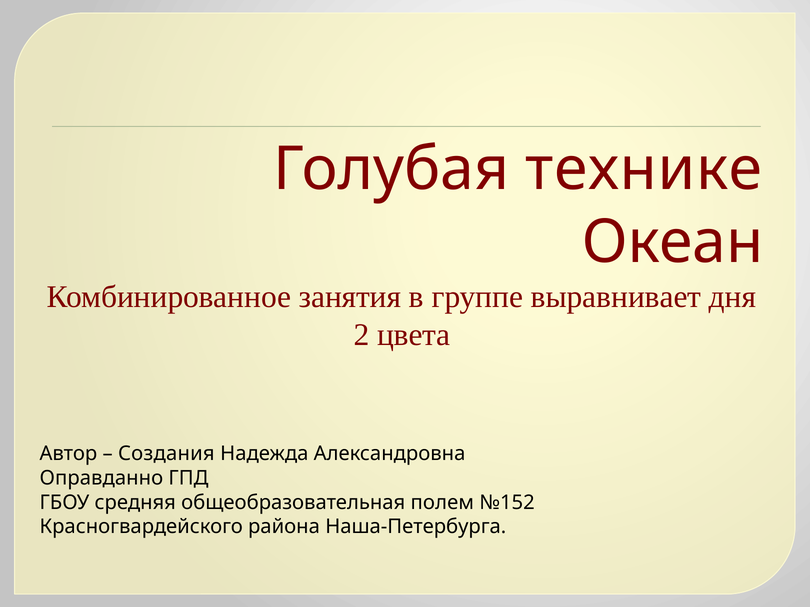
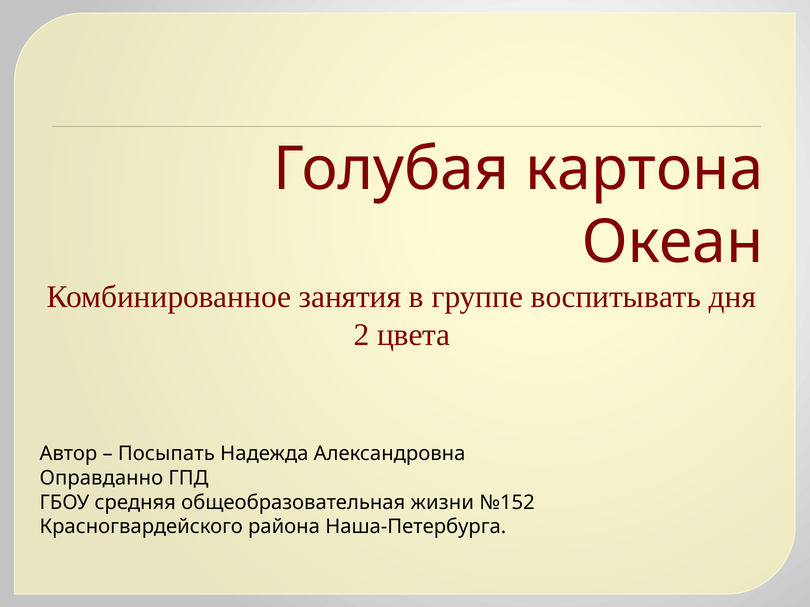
технике: технике -> картона
выравнивает: выравнивает -> воспитывать
Создания: Создания -> Посыпать
полем: полем -> жизни
